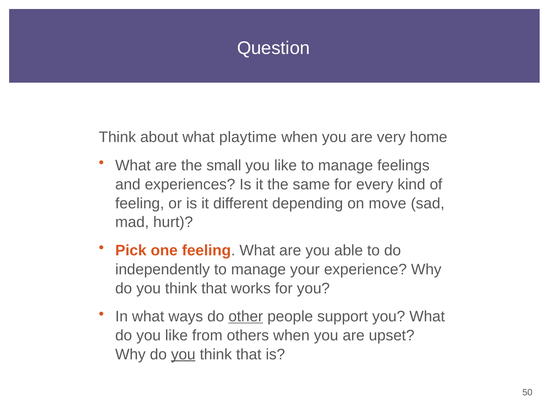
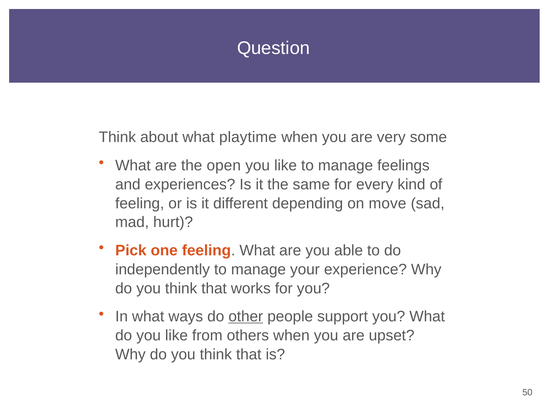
home: home -> some
small: small -> open
you at (183, 355) underline: present -> none
